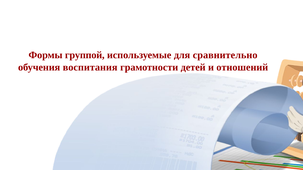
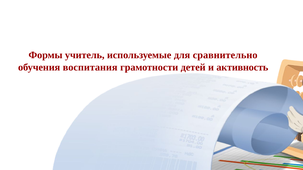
группой: группой -> учитель
отношений: отношений -> активность
